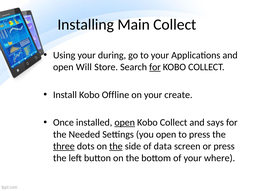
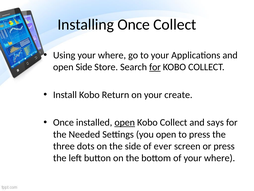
Installing Main: Main -> Once
Using your during: during -> where
open Will: Will -> Side
Offline: Offline -> Return
three underline: present -> none
the at (116, 146) underline: present -> none
data: data -> ever
